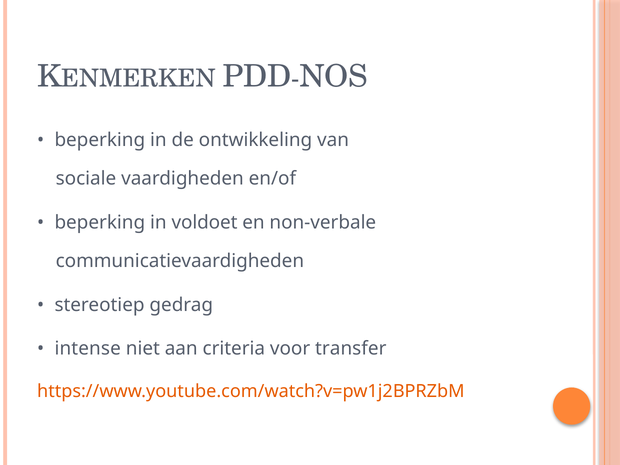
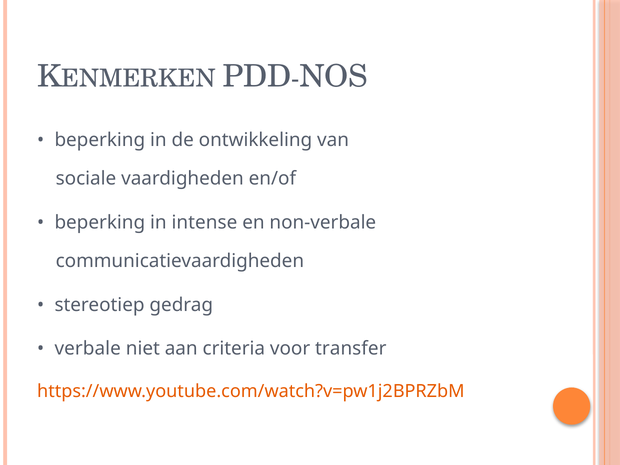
voldoet: voldoet -> intense
intense: intense -> verbale
